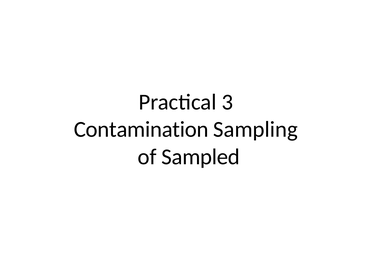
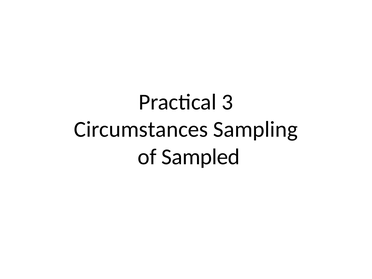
Contamination: Contamination -> Circumstances
